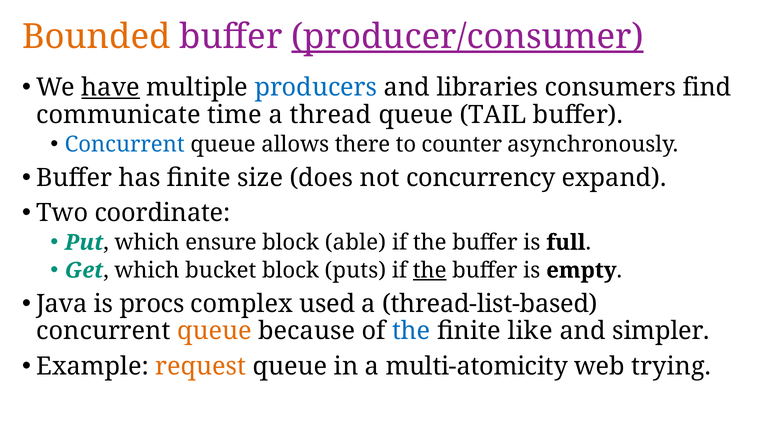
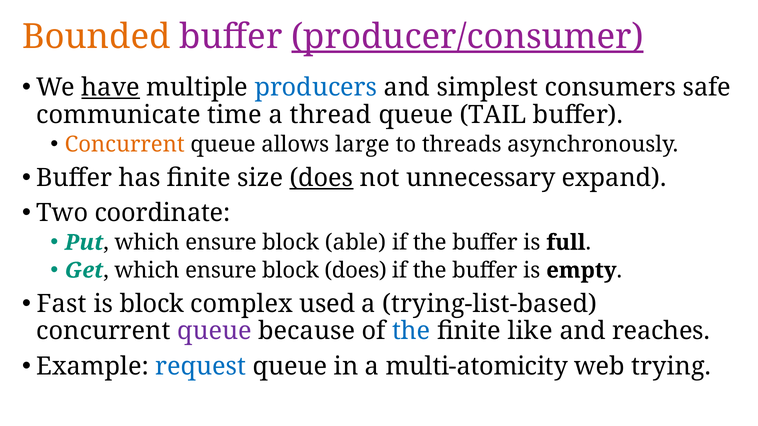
libraries: libraries -> simplest
find: find -> safe
Concurrent at (125, 145) colour: blue -> orange
there: there -> large
counter: counter -> threads
does at (321, 178) underline: none -> present
concurrency: concurrency -> unnecessary
Get which bucket: bucket -> ensure
block puts: puts -> does
the at (430, 271) underline: present -> none
Java: Java -> Fast
is procs: procs -> block
thread-list-based: thread-list-based -> trying-list-based
queue at (214, 331) colour: orange -> purple
simpler: simpler -> reaches
request colour: orange -> blue
